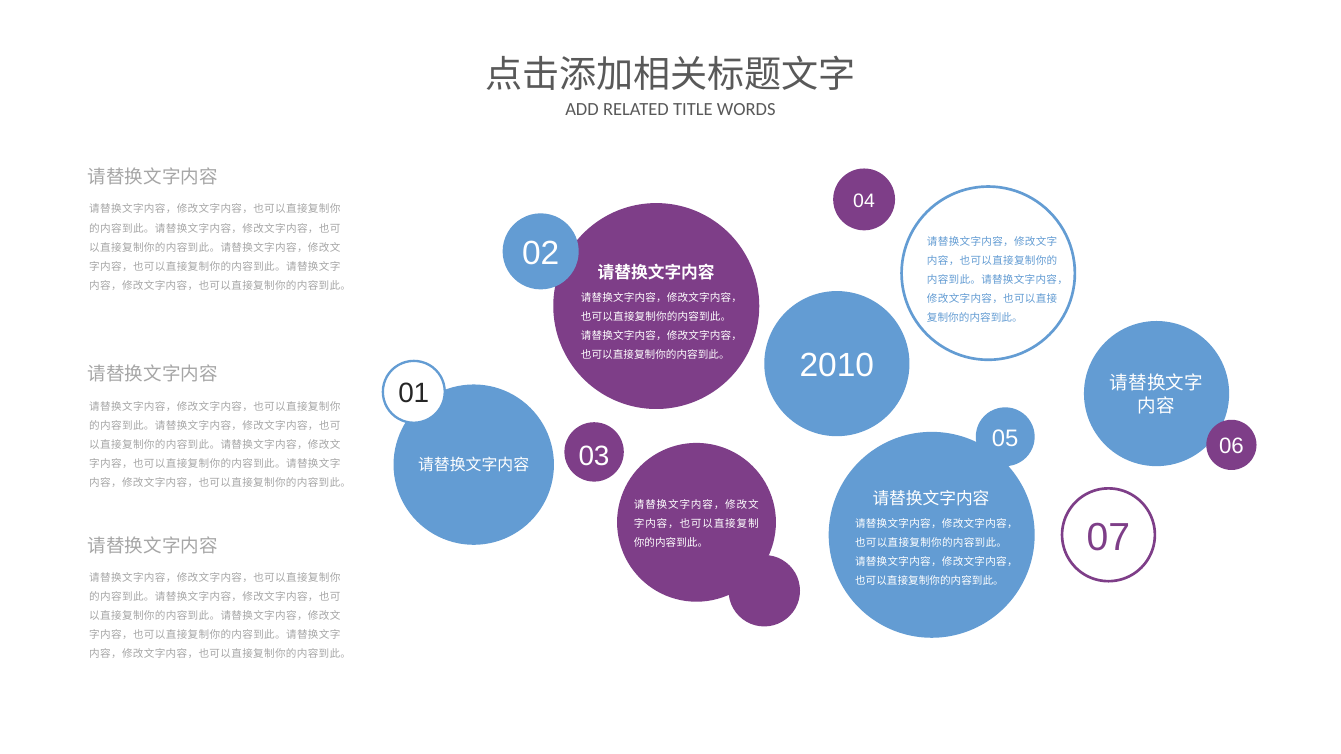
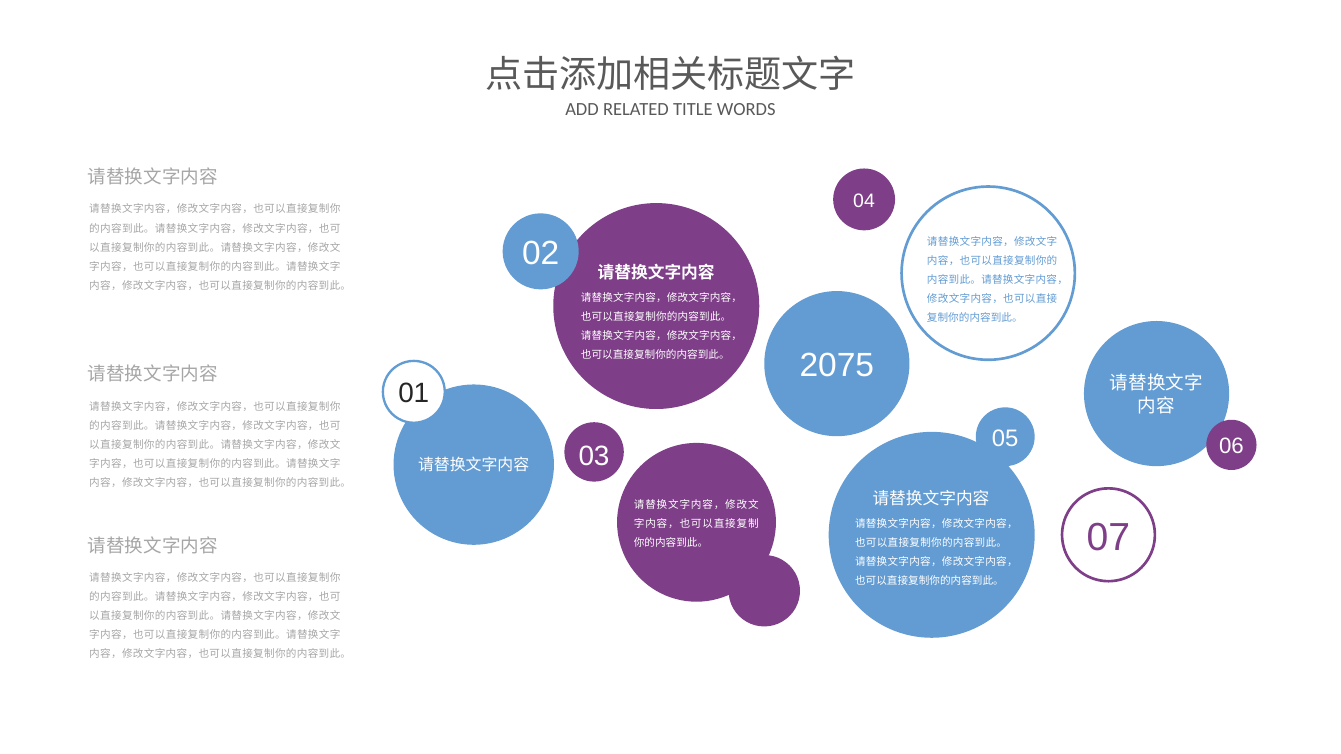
2010: 2010 -> 2075
